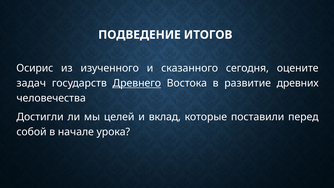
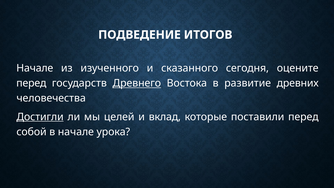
Осирис at (35, 68): Осирис -> Начале
задач at (31, 83): задач -> перед
Достигли underline: none -> present
